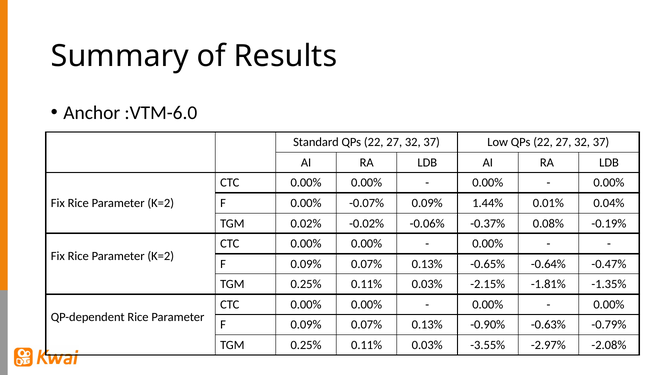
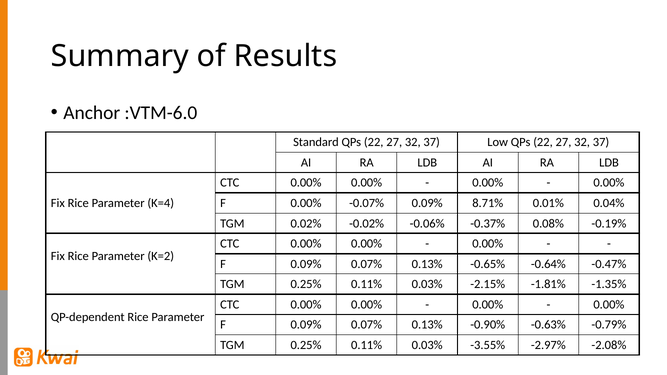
K=2 at (161, 203): K=2 -> K=4
1.44%: 1.44% -> 8.71%
